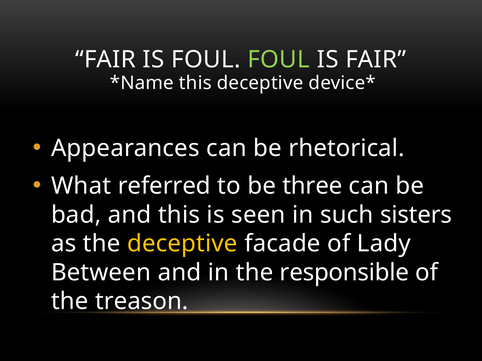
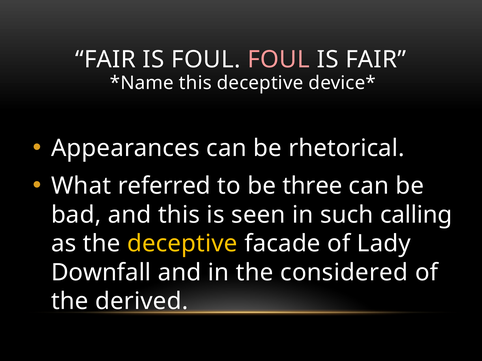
FOUL at (279, 60) colour: light green -> pink
sisters: sisters -> calling
Between: Between -> Downfall
responsible: responsible -> considered
treason: treason -> derived
